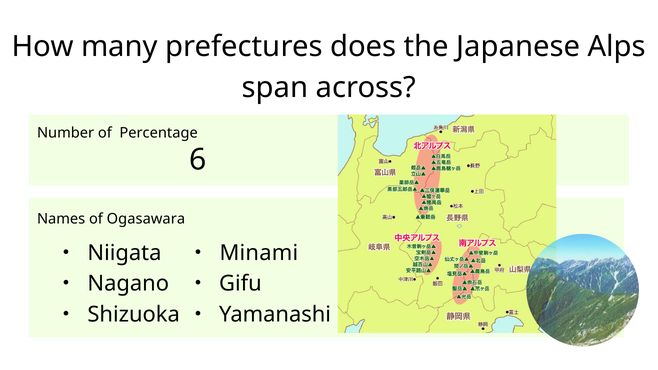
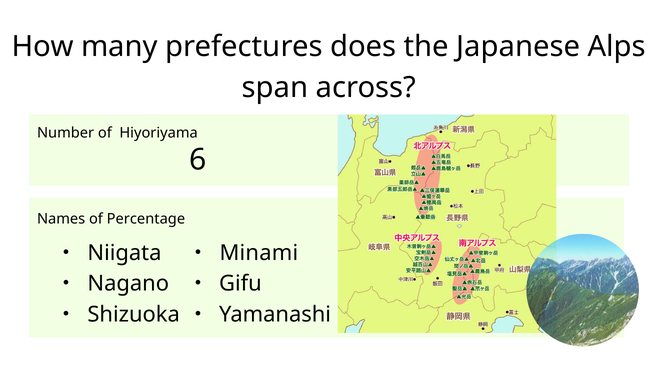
Percentage: Percentage -> Hiyoriyama
Ogasawara: Ogasawara -> Percentage
